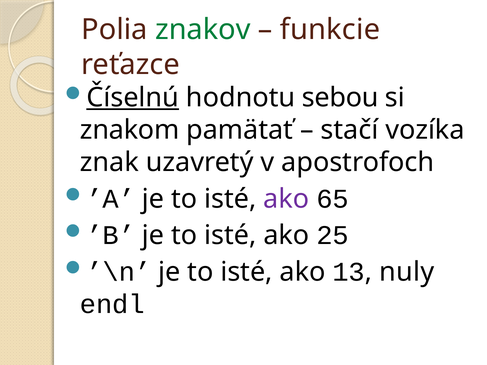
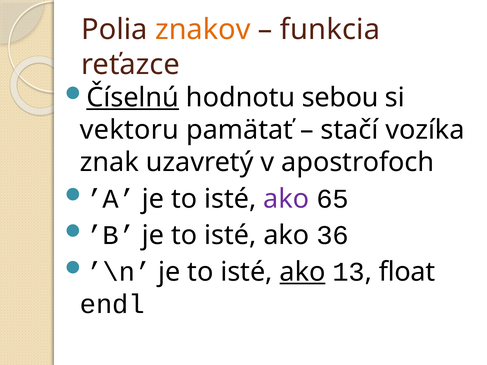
znakov colour: green -> orange
funkcie: funkcie -> funkcia
znakom: znakom -> vektoru
25: 25 -> 36
ako at (303, 272) underline: none -> present
nuly: nuly -> float
